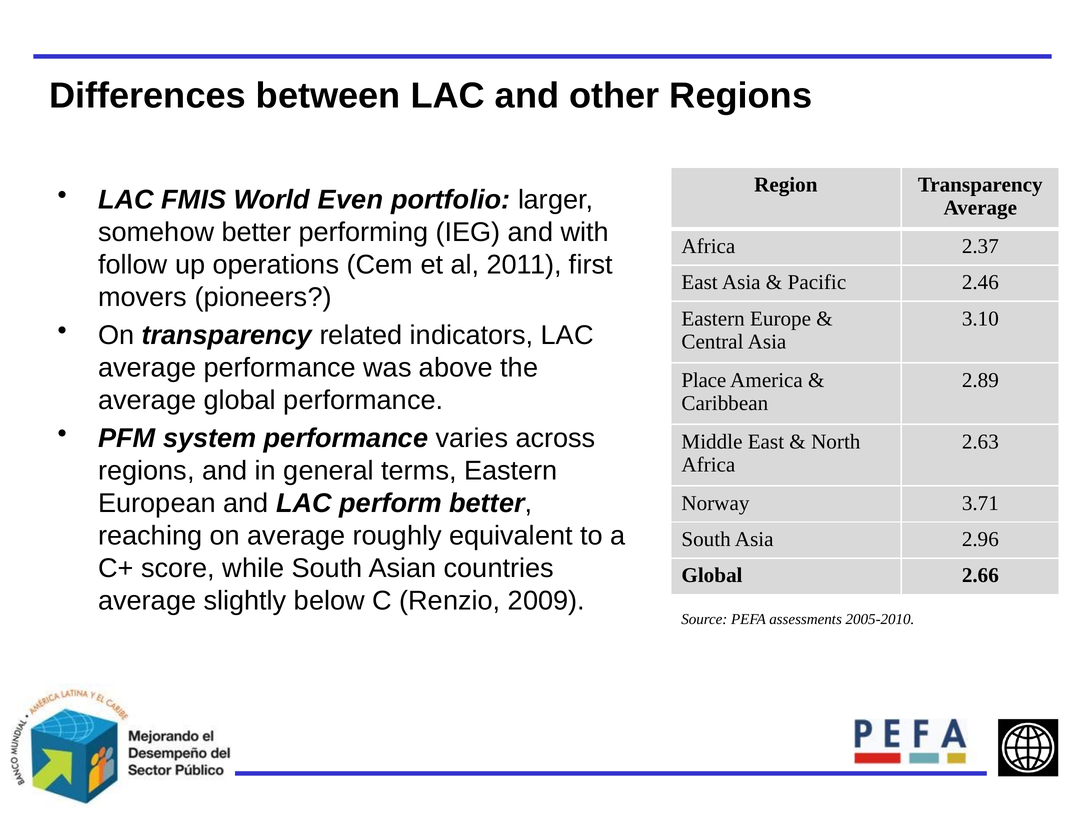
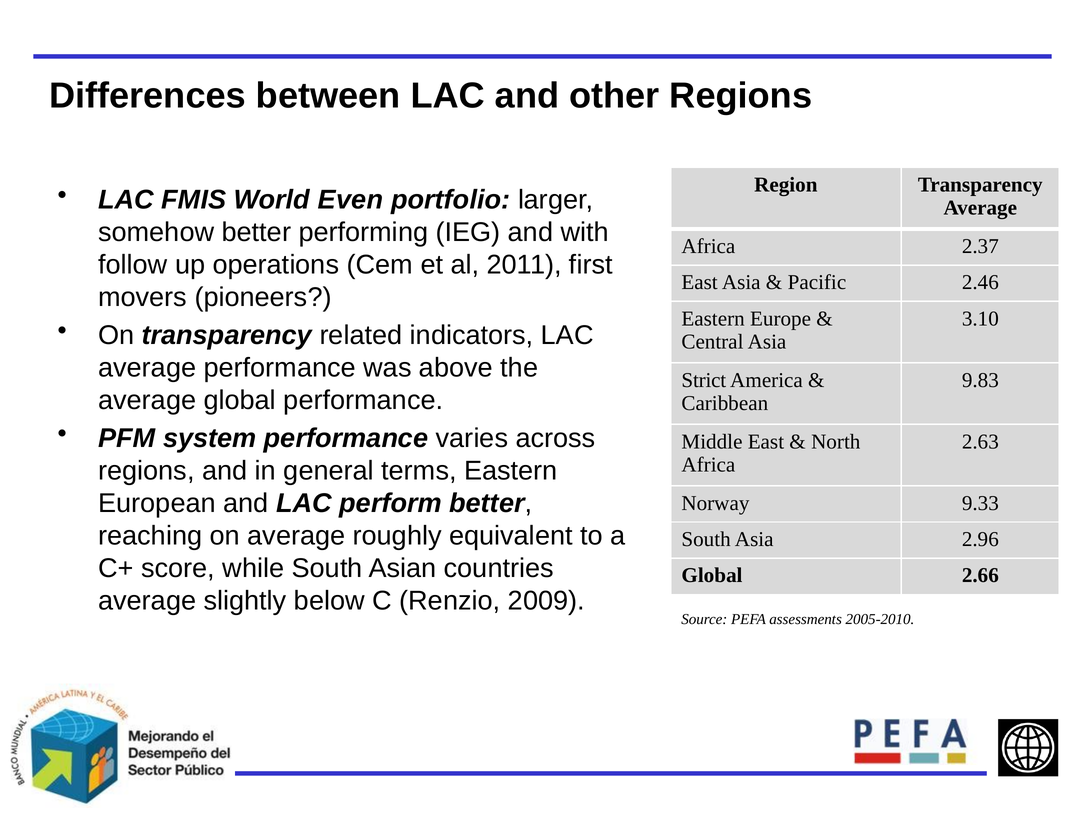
Place: Place -> Strict
2.89: 2.89 -> 9.83
3.71: 3.71 -> 9.33
